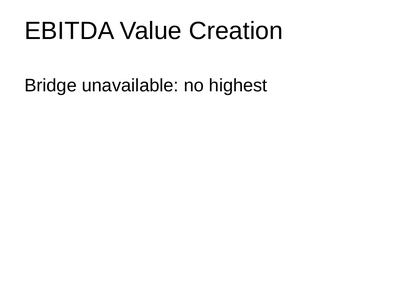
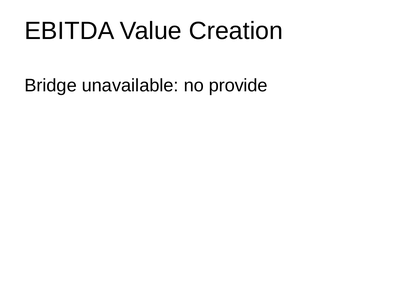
highest: highest -> provide
